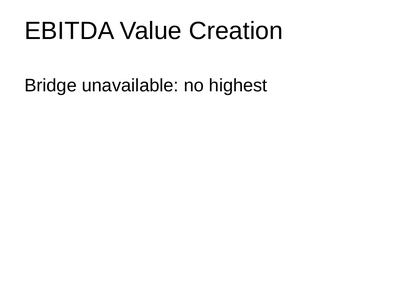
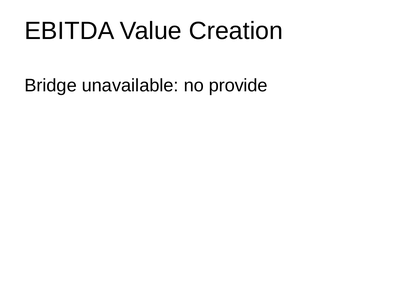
highest: highest -> provide
